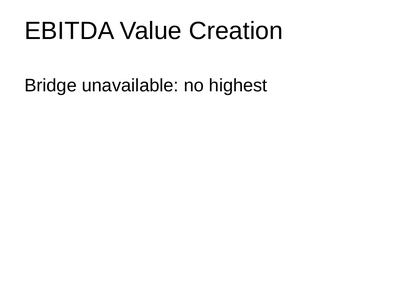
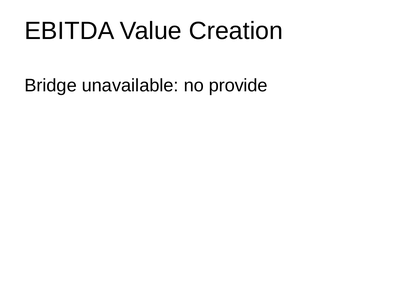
highest: highest -> provide
